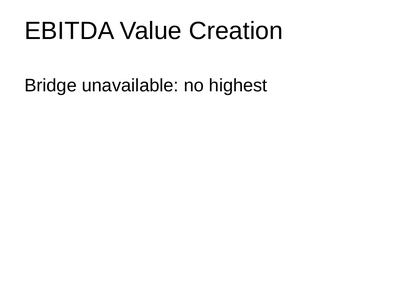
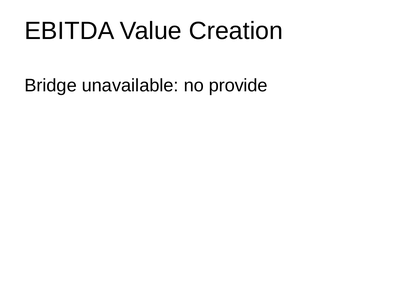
highest: highest -> provide
